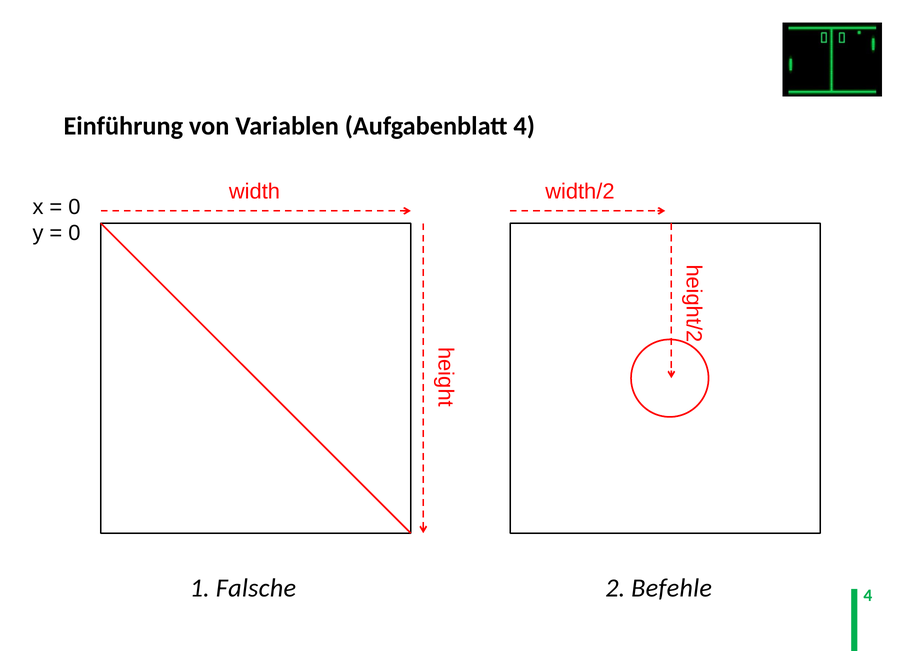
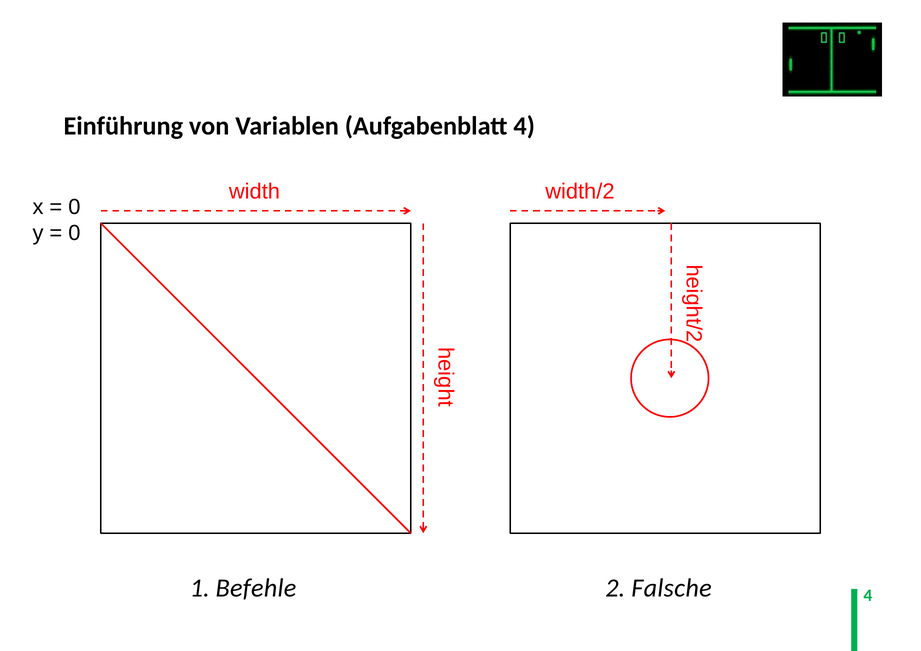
Falsche: Falsche -> Befehle
Befehle: Befehle -> Falsche
